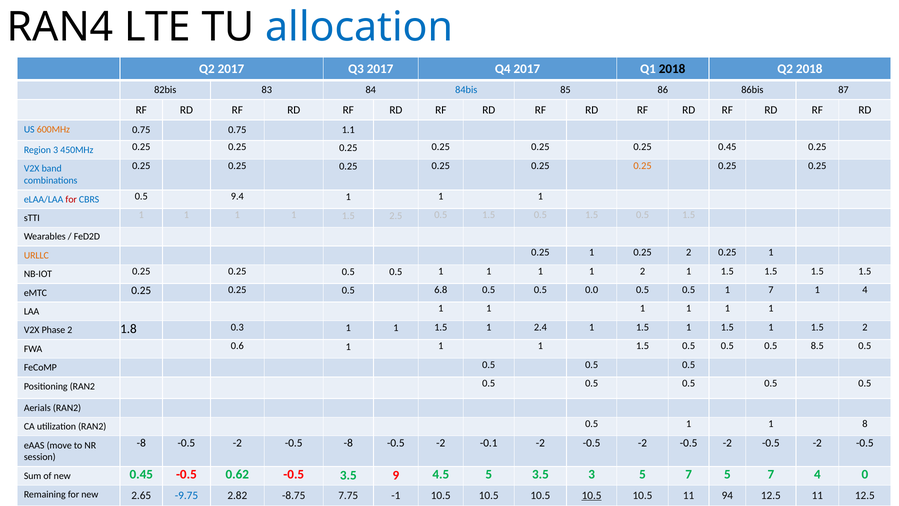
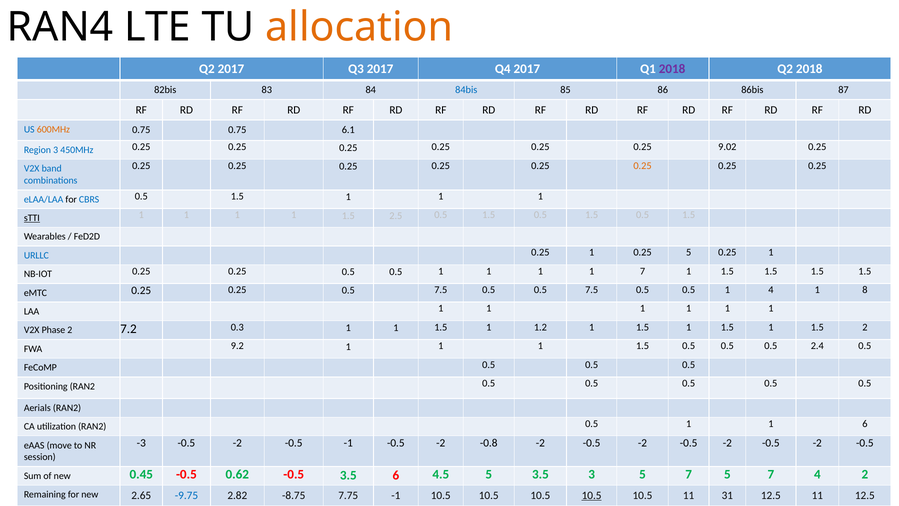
allocation colour: blue -> orange
2018 at (672, 69) colour: black -> purple
1.1: 1.1 -> 6.1
0.25 0.45: 0.45 -> 9.02
for at (71, 199) colour: red -> black
CBRS 0.5 9.4: 9.4 -> 1.5
sTTI underline: none -> present
URLLC colour: orange -> blue
0.25 2: 2 -> 5
1 2: 2 -> 7
0.25 0.5 6.8: 6.8 -> 7.5
0.5 0.5 0.0: 0.0 -> 7.5
1 7: 7 -> 4
1 4: 4 -> 8
1.8: 1.8 -> 7.2
2.4: 2.4 -> 1.2
0.6: 0.6 -> 9.2
8.5: 8.5 -> 2.4
1 8: 8 -> 6
-8 at (141, 443): -8 -> -3
-0.5 -8: -8 -> -1
-0.1: -0.1 -> -0.8
3.5 9: 9 -> 6
4 0: 0 -> 2
94: 94 -> 31
